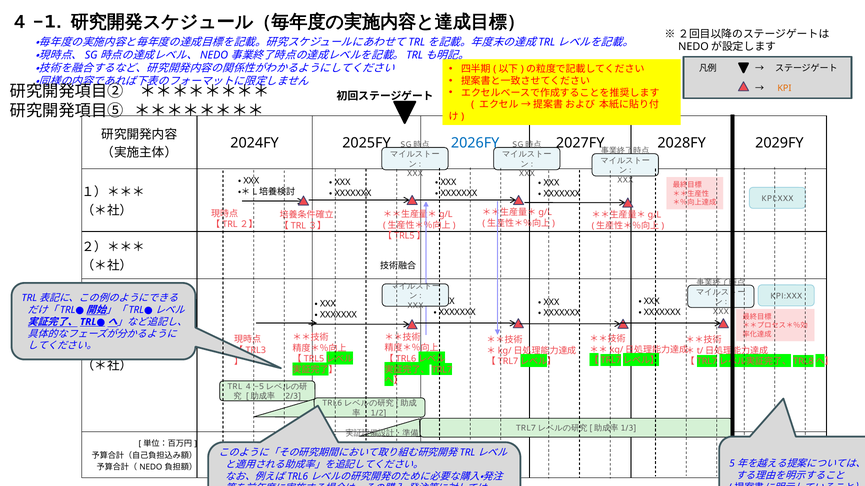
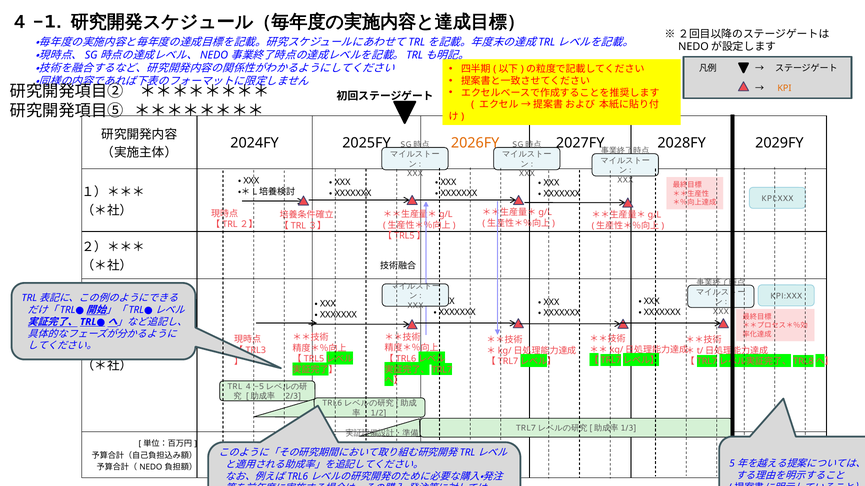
2026FY colour: blue -> orange
